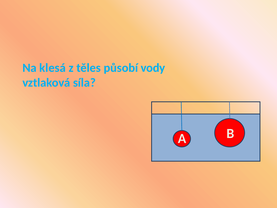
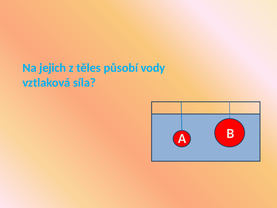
klesá: klesá -> jejich
